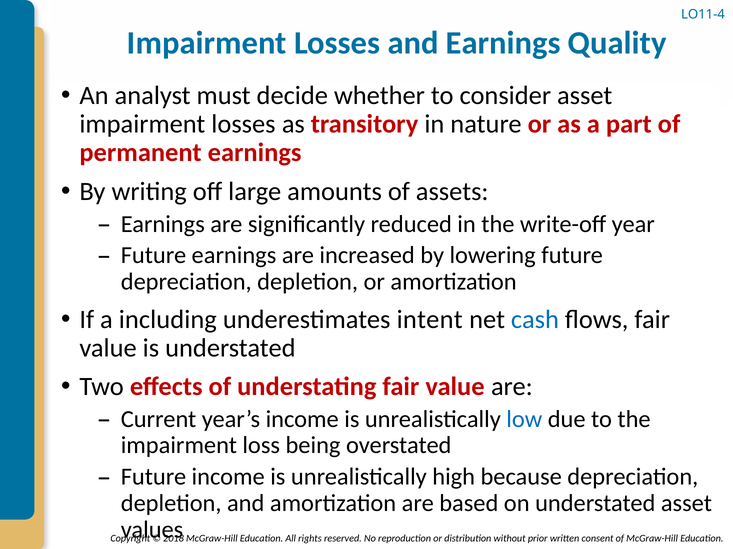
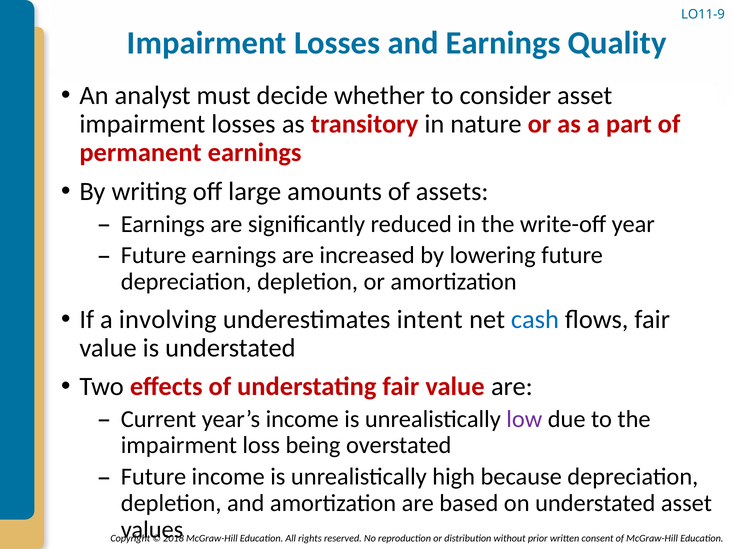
LO11-4: LO11-4 -> LO11-9
including: including -> involving
low colour: blue -> purple
